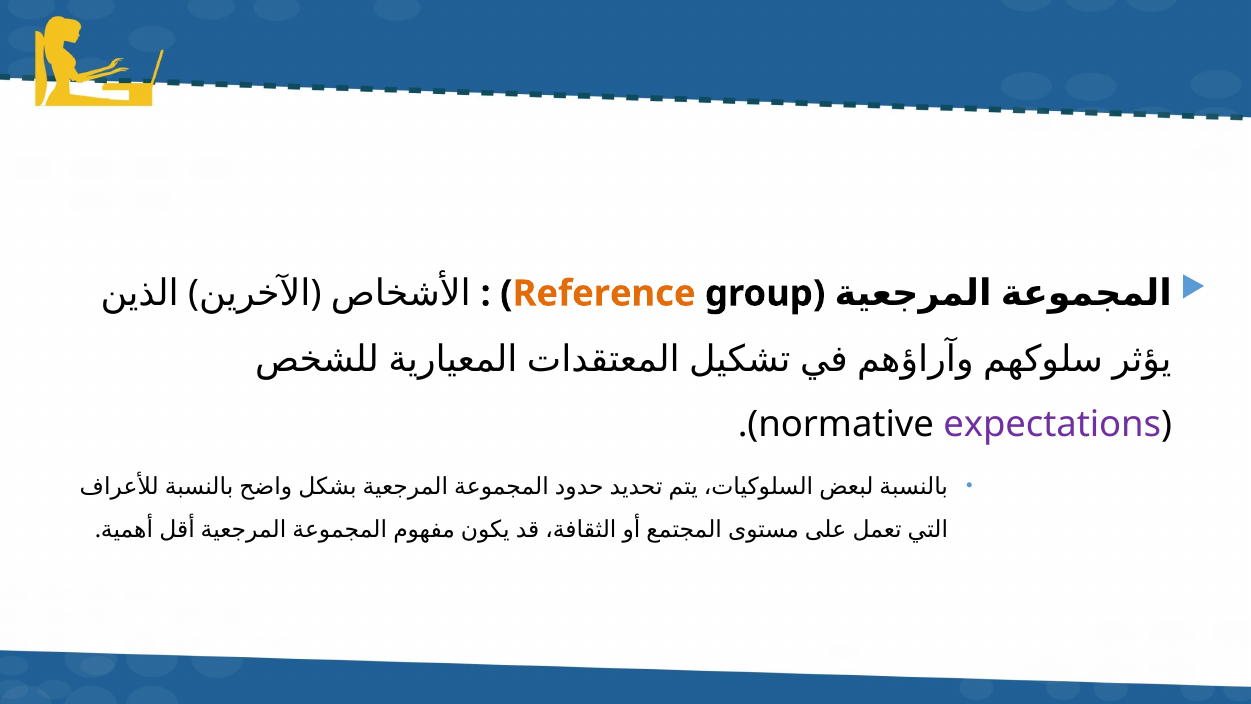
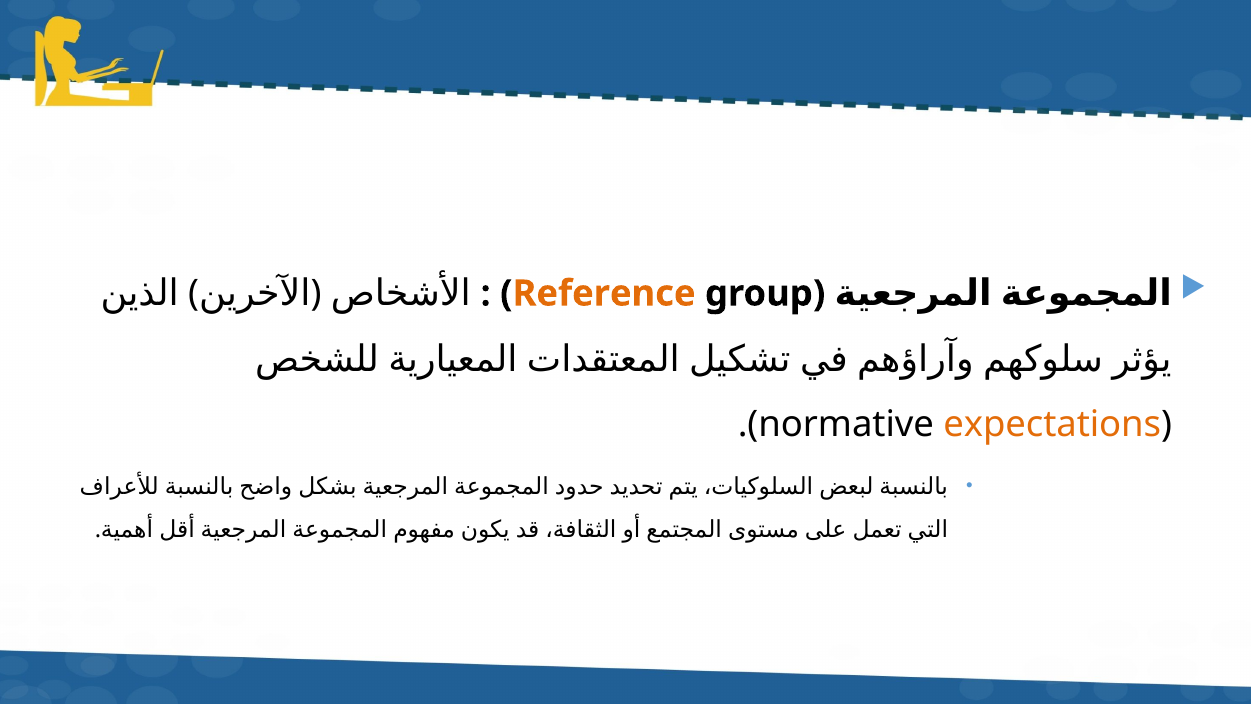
expectations colour: purple -> orange
